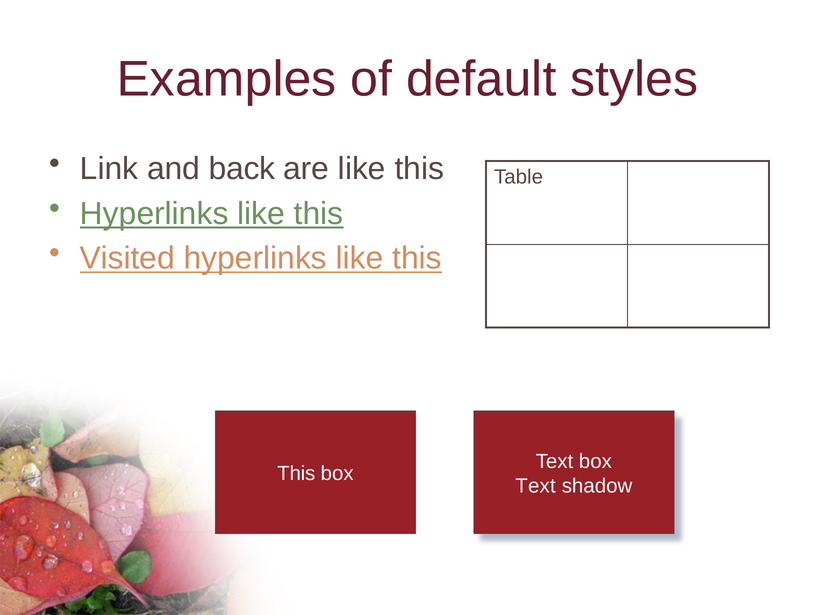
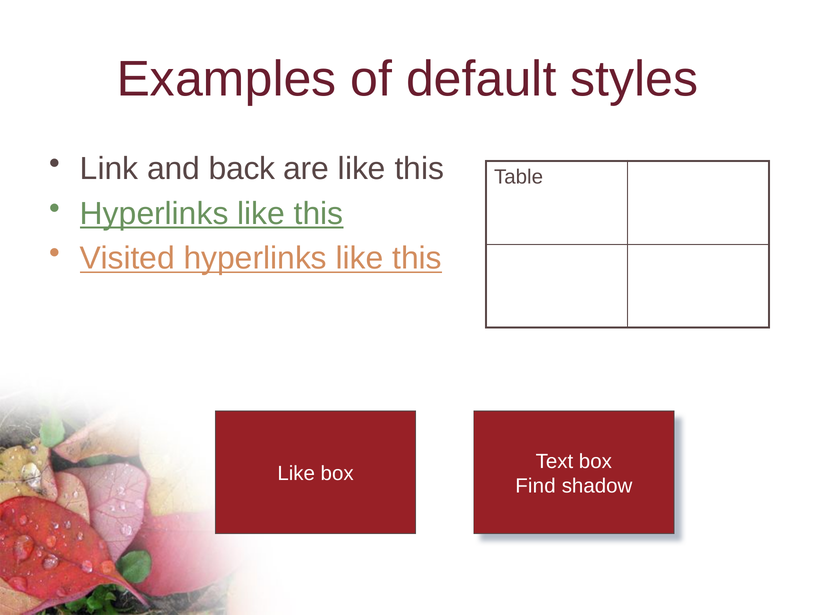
This at (296, 474): This -> Like
Text at (536, 486): Text -> Find
